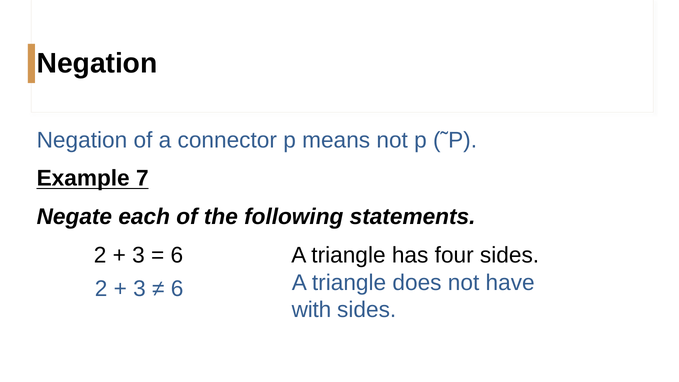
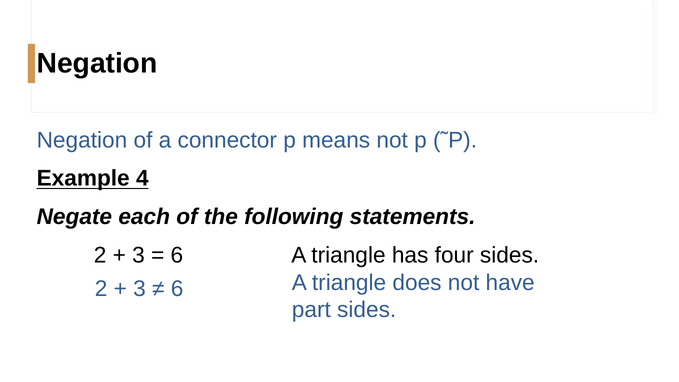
7: 7 -> 4
with: with -> part
